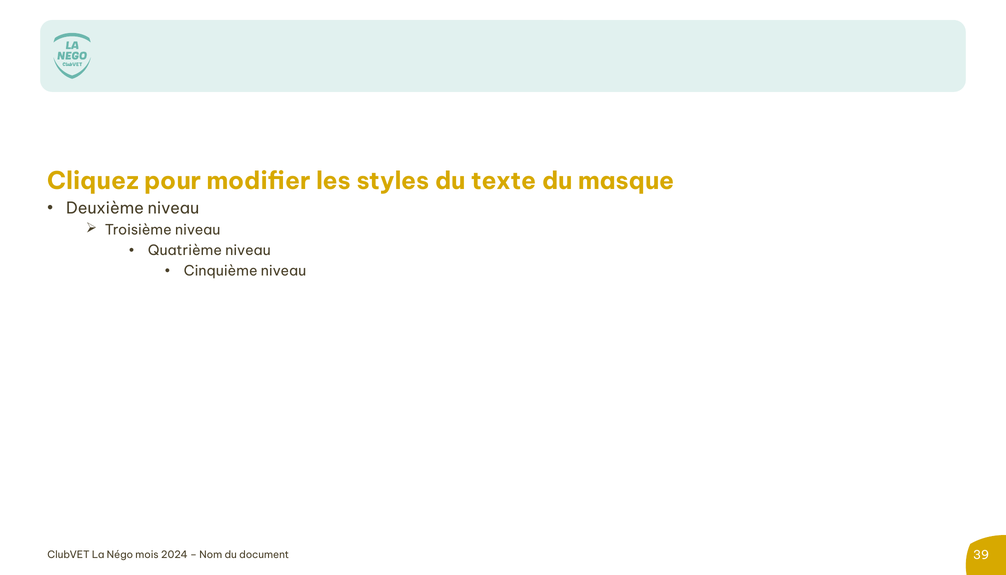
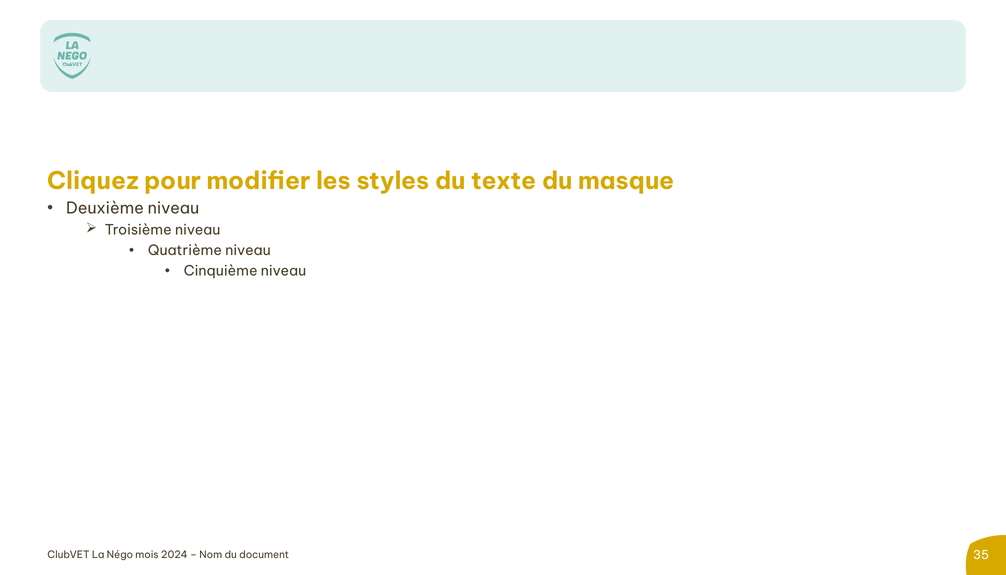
39: 39 -> 35
